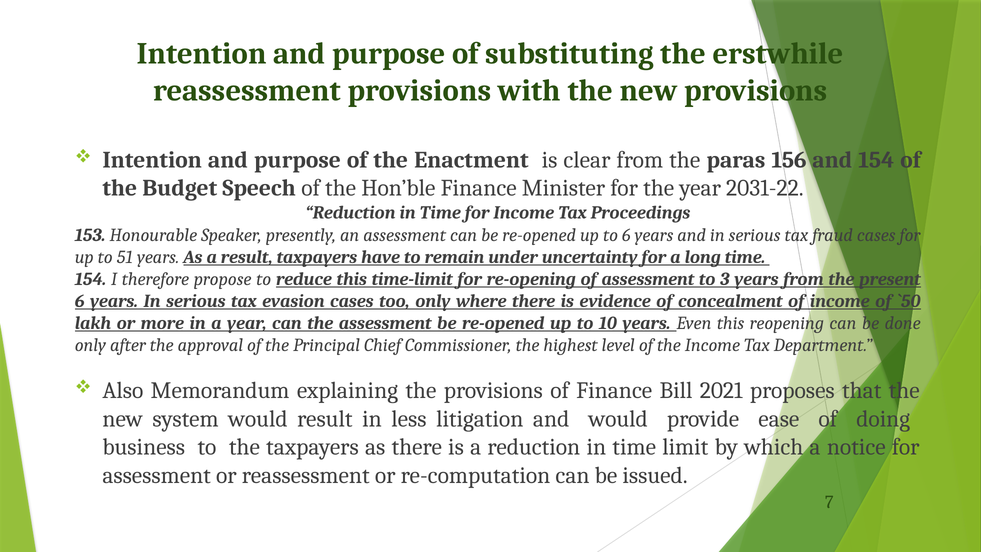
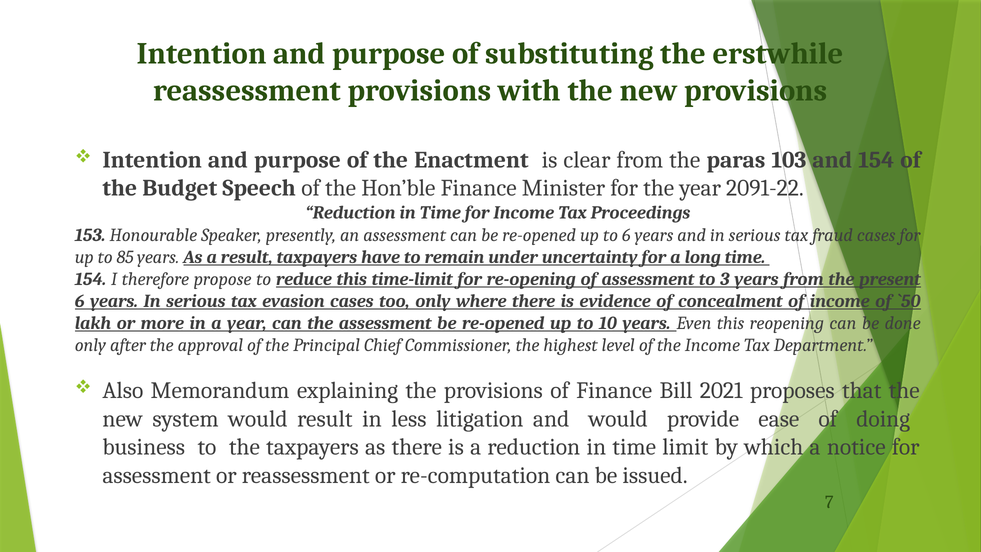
156: 156 -> 103
2031-22: 2031-22 -> 2091-22
51: 51 -> 85
